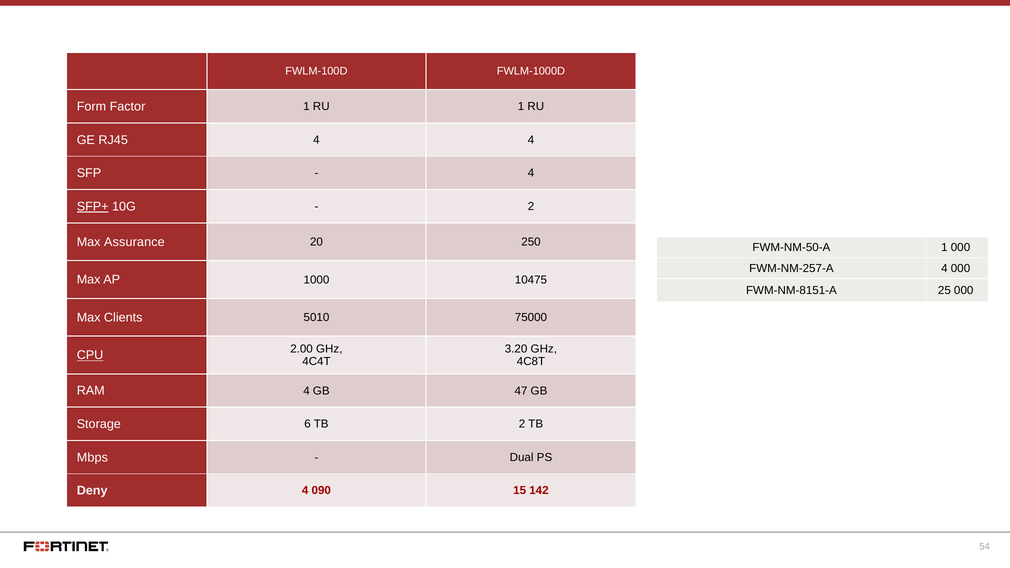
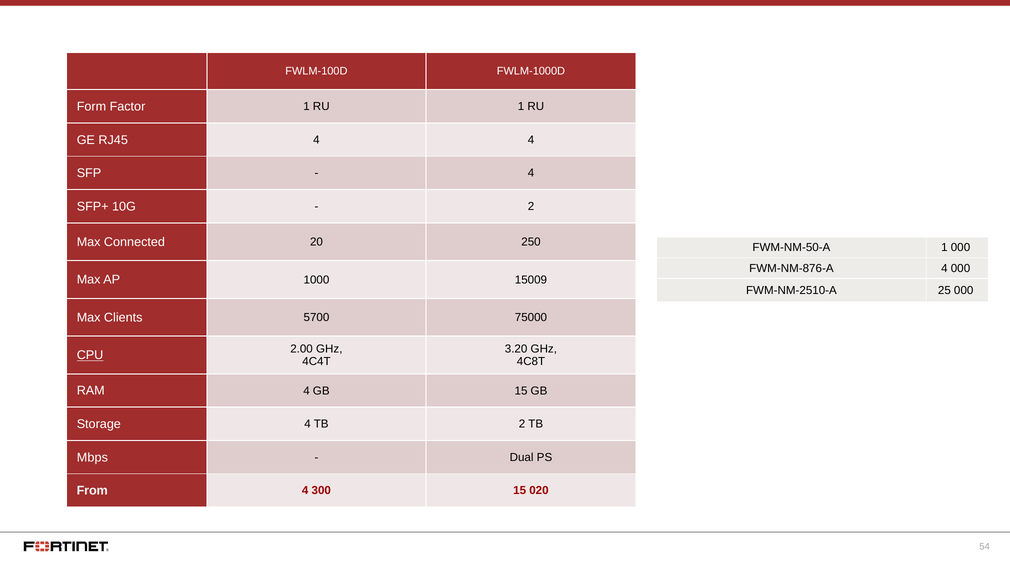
SFP+ underline: present -> none
Assurance: Assurance -> Connected
FWM-NM-257-A: FWM-NM-257-A -> FWM-NM-876-A
10475: 10475 -> 15009
FWM-NM-8151-A: FWM-NM-8151-A -> FWM-NM-2510-A
5010: 5010 -> 5700
GB 47: 47 -> 15
Storage 6: 6 -> 4
Deny: Deny -> From
090: 090 -> 300
142: 142 -> 020
